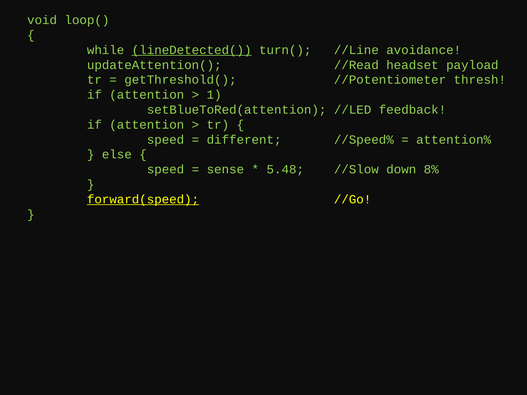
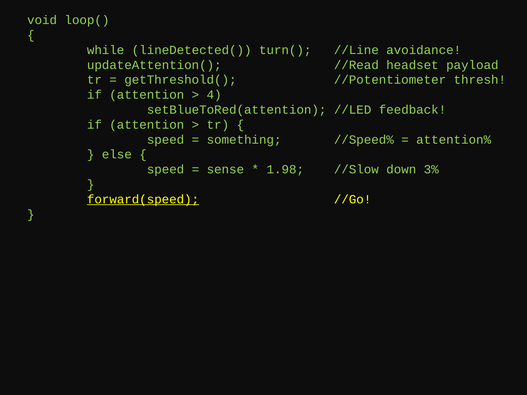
lineDetected( underline: present -> none
1: 1 -> 4
different: different -> something
5.48: 5.48 -> 1.98
8%: 8% -> 3%
